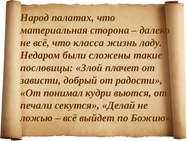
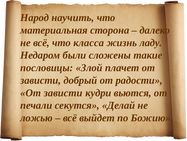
палатах: палатах -> научить
понимал at (63, 92): понимал -> зависти
